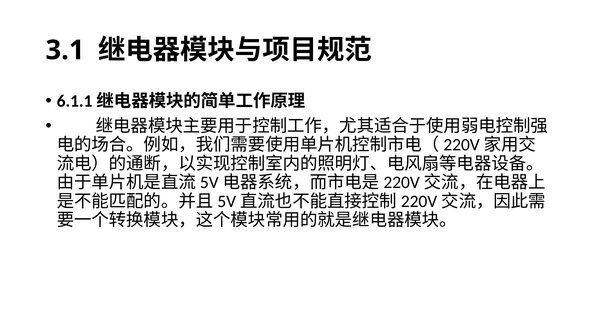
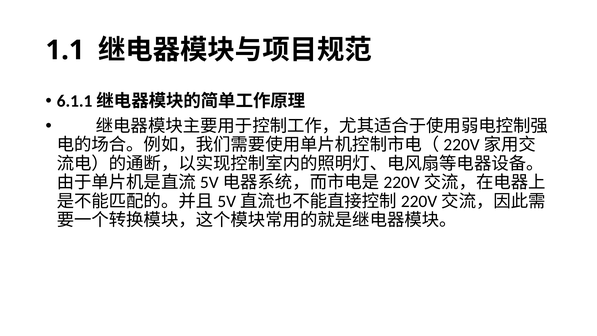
3.1: 3.1 -> 1.1
